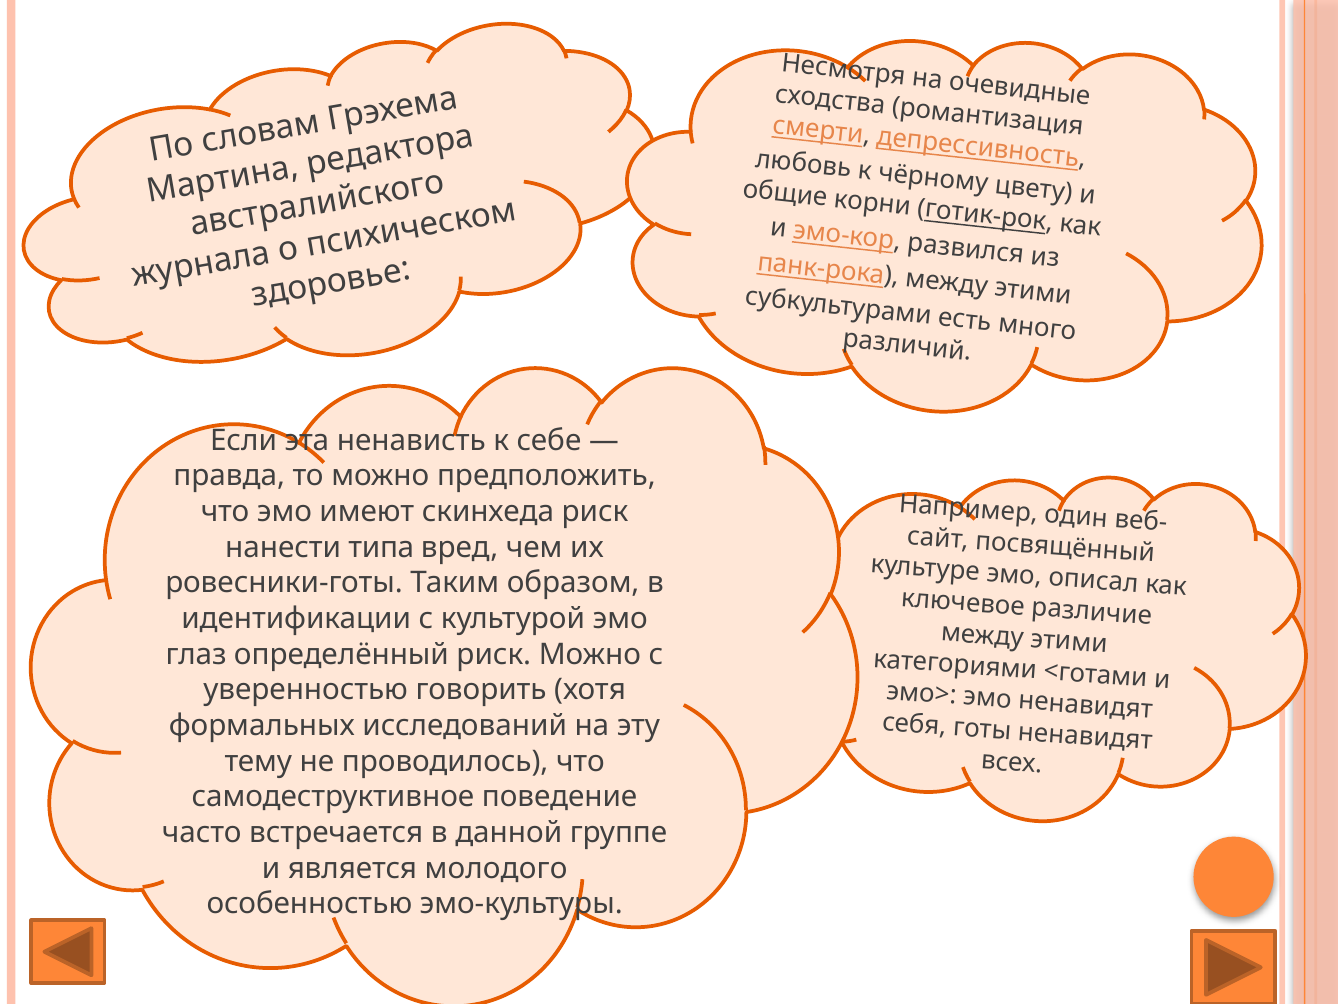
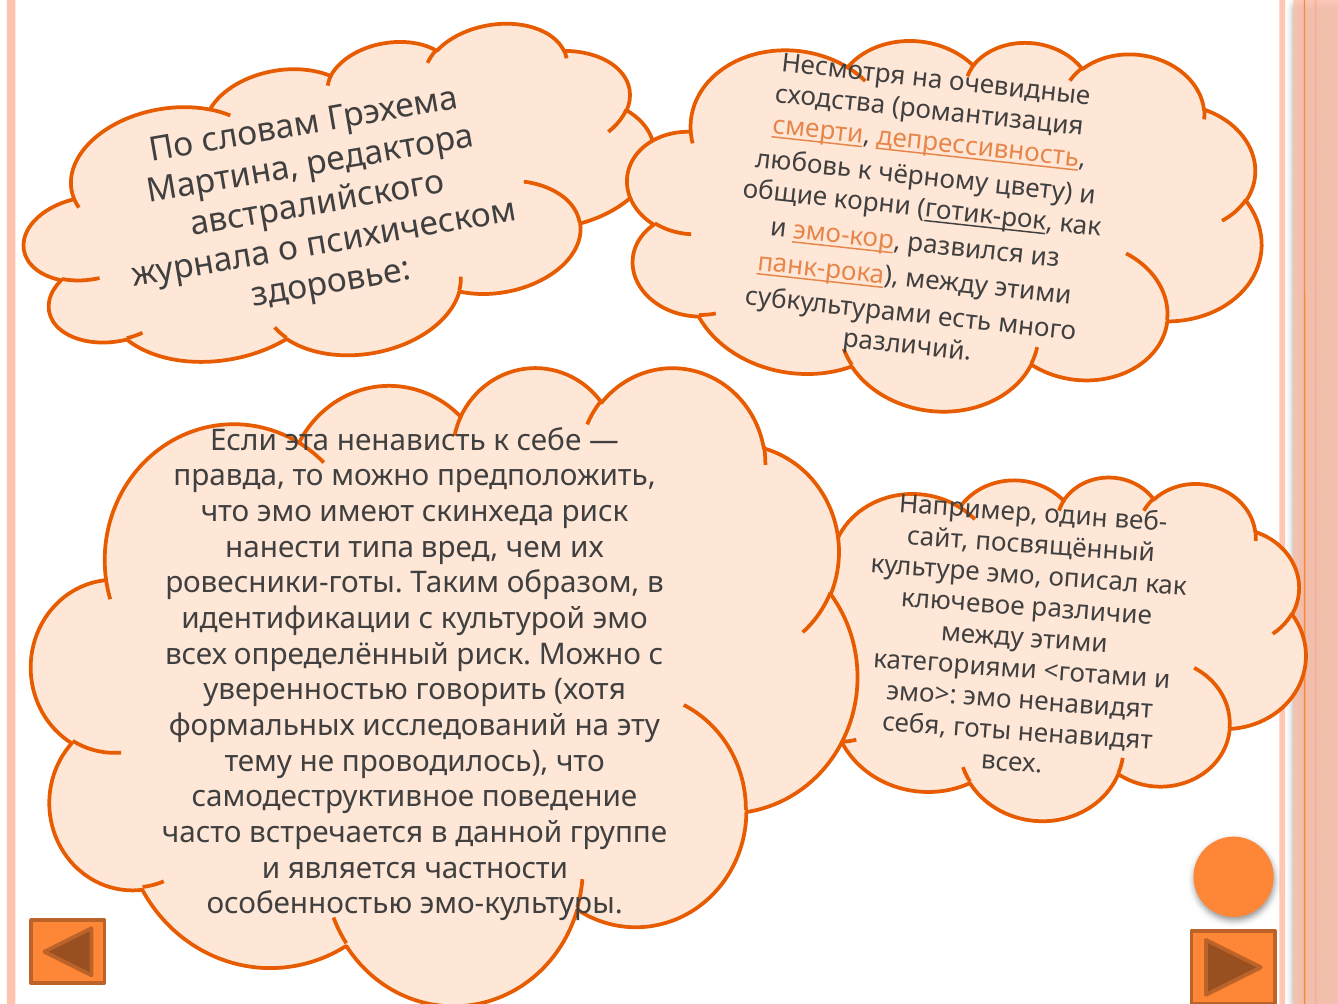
глаз at (196, 654): глаз -> всех
молодого: молодого -> частности
